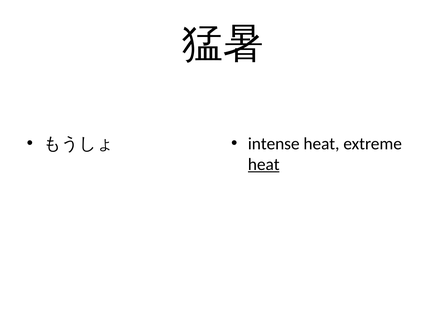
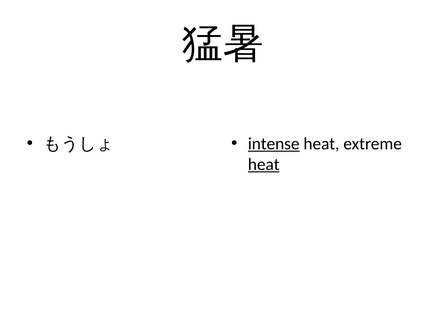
intense underline: none -> present
